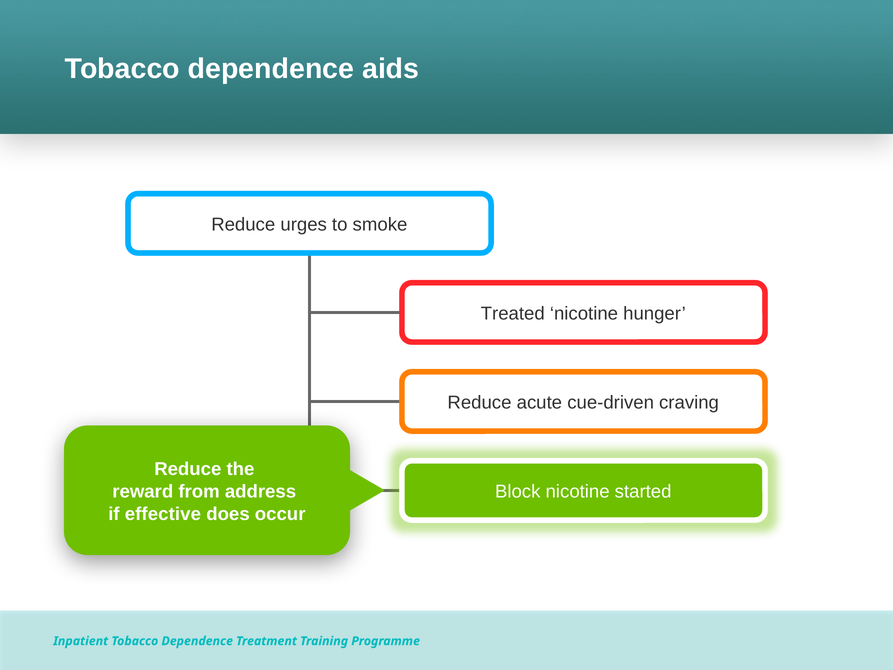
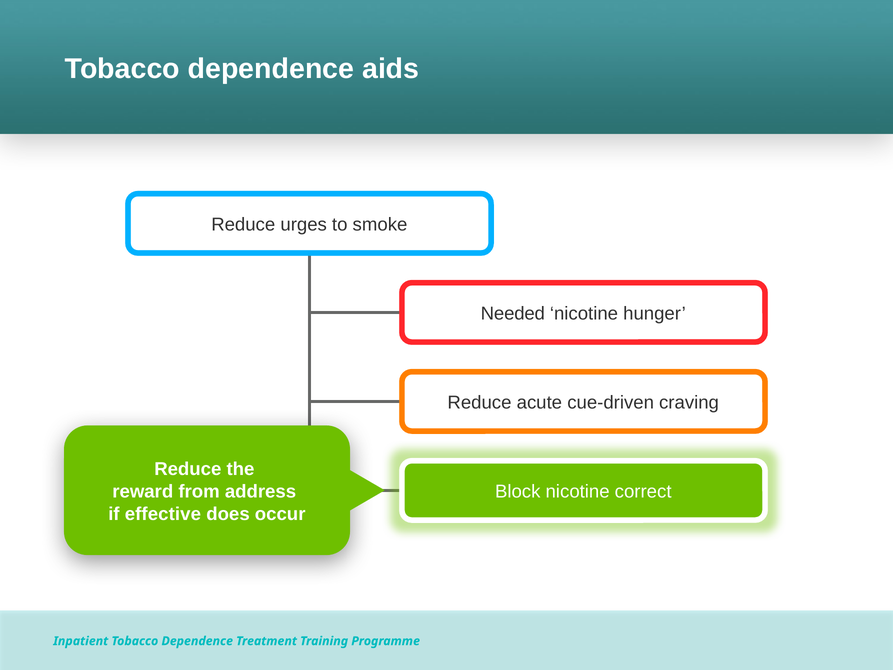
Treated: Treated -> Needed
started: started -> correct
